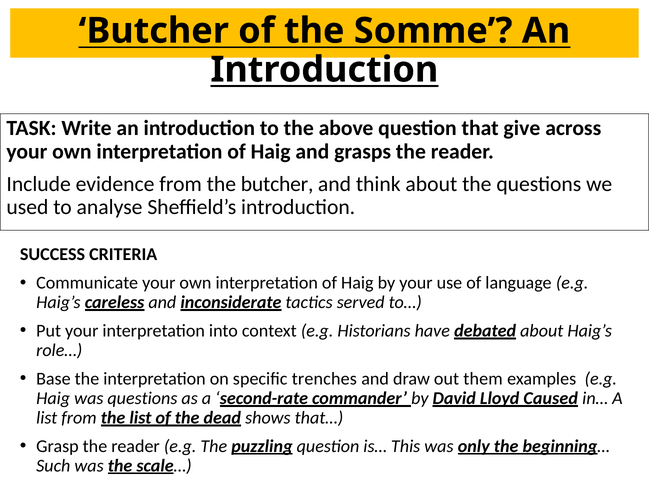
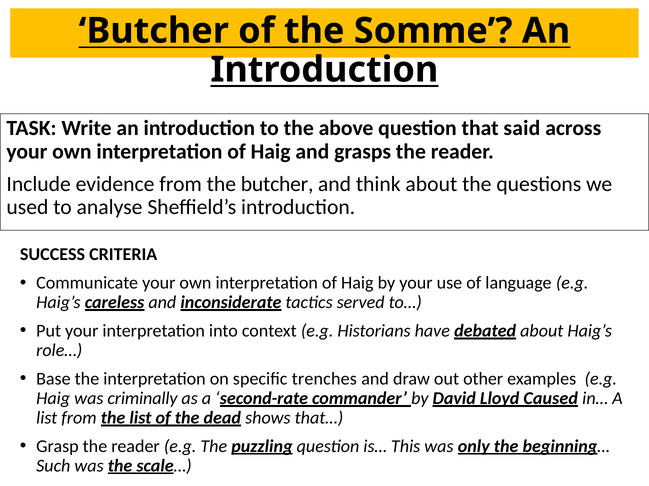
give: give -> said
them: them -> other
was questions: questions -> criminally
